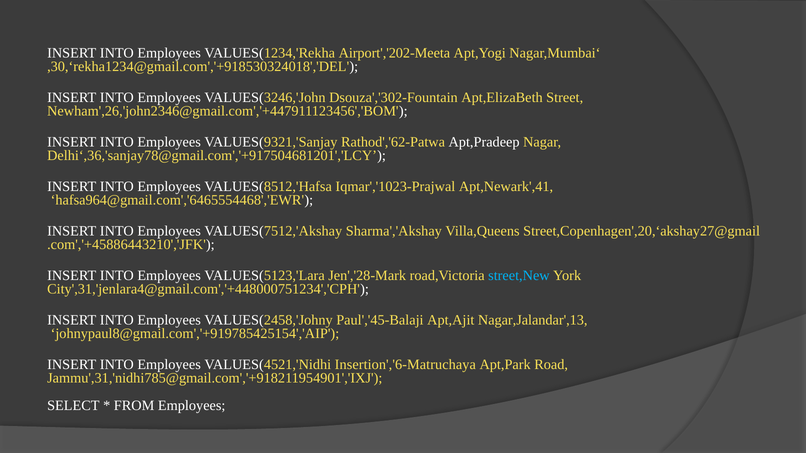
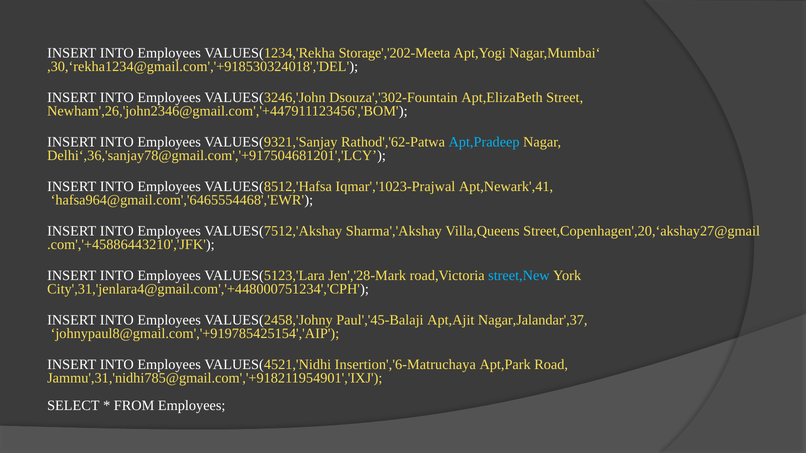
Airport','202-Meeta: Airport','202-Meeta -> Storage','202-Meeta
Apt,Pradeep colour: white -> light blue
Nagar,Jalandar',13: Nagar,Jalandar',13 -> Nagar,Jalandar',37
